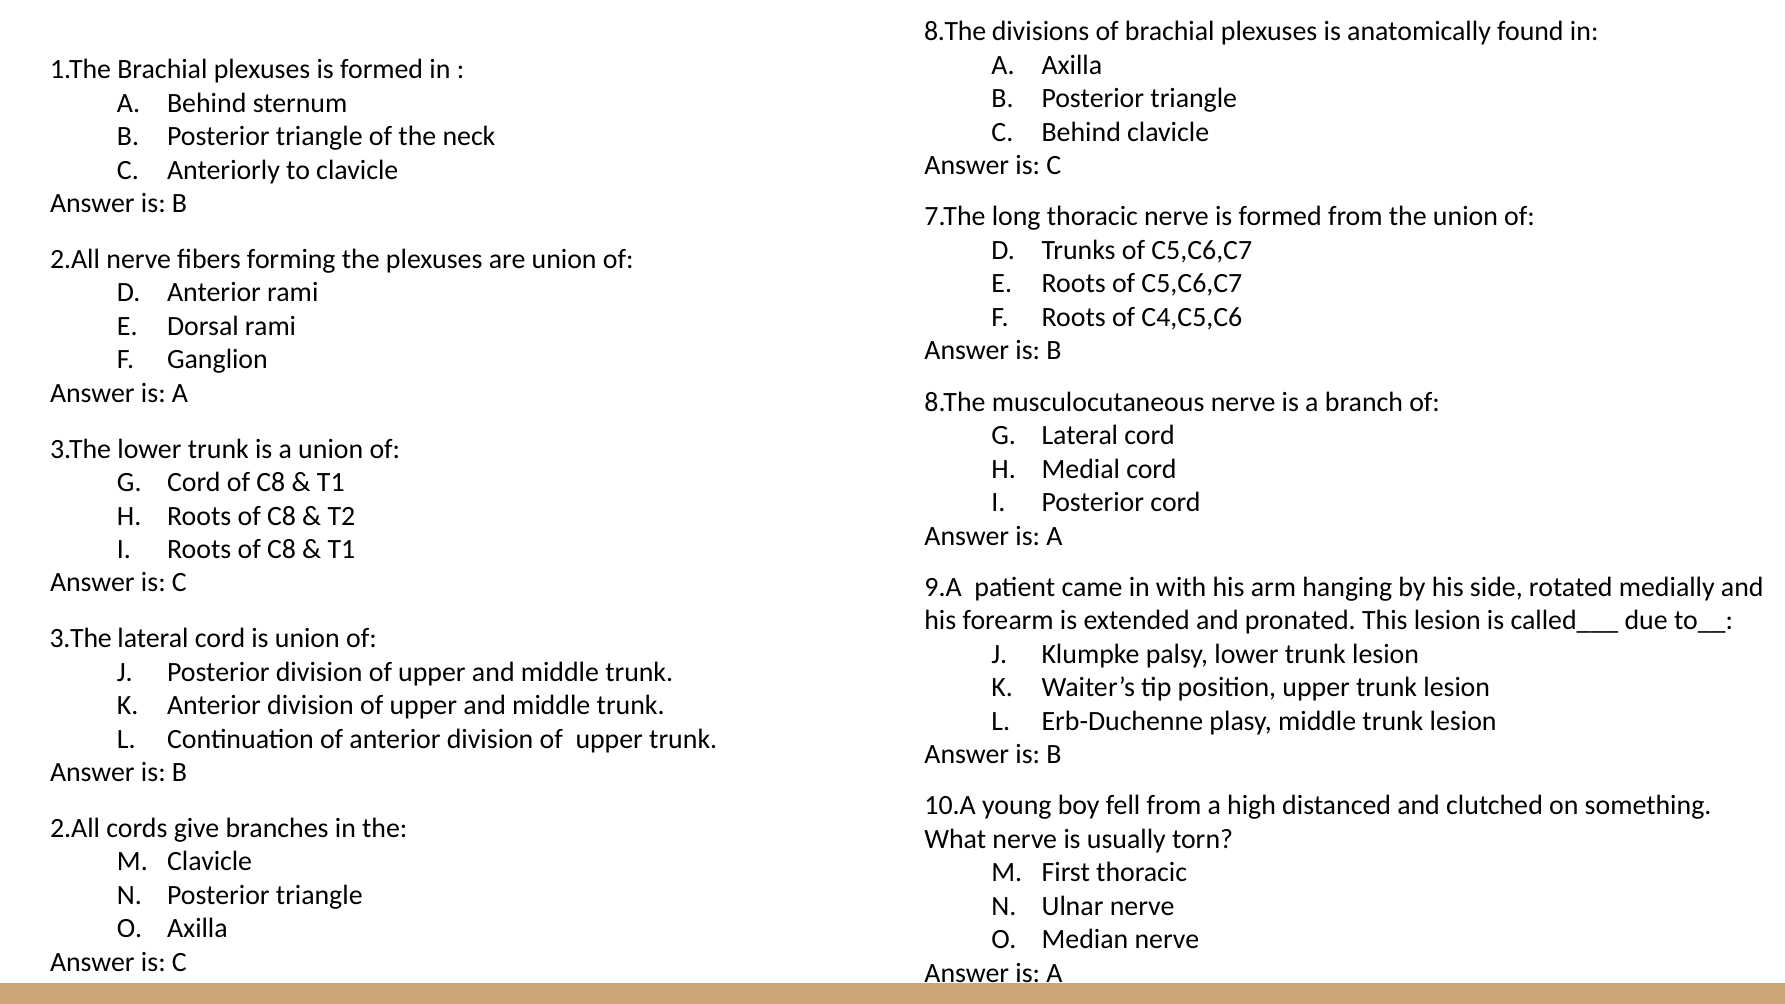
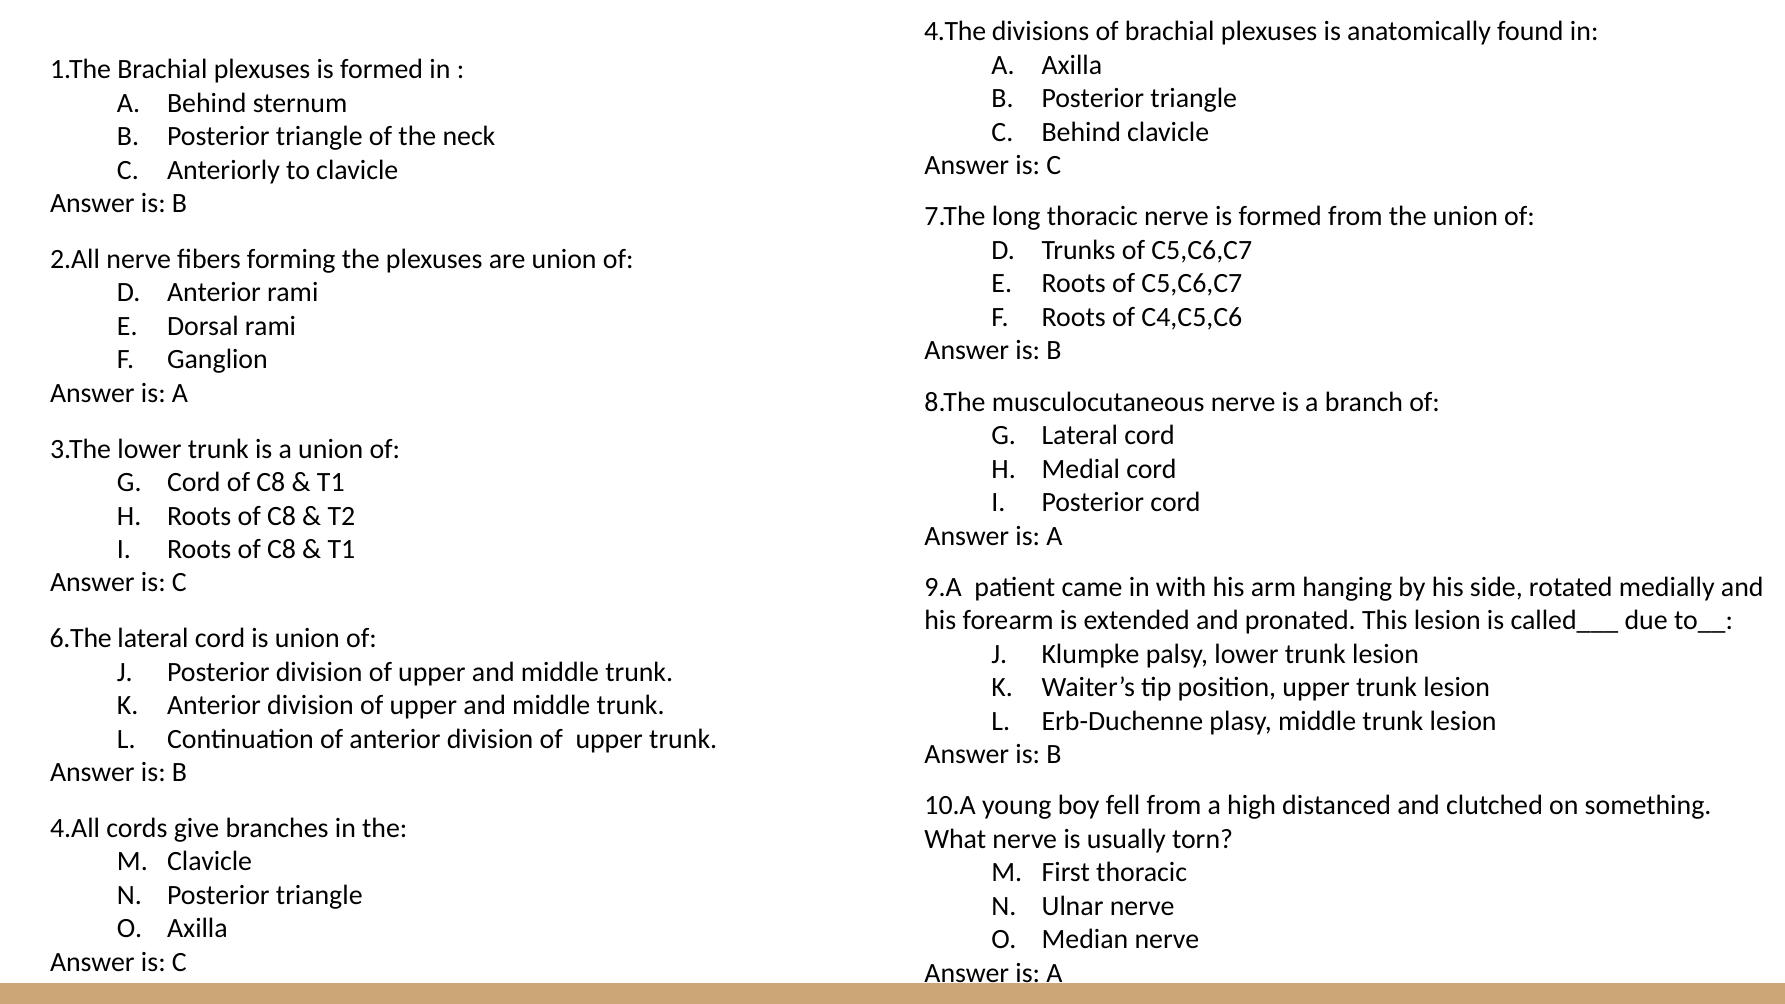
8.The at (955, 32): 8.The -> 4.The
3.The at (81, 639): 3.The -> 6.The
2.All at (75, 828): 2.All -> 4.All
